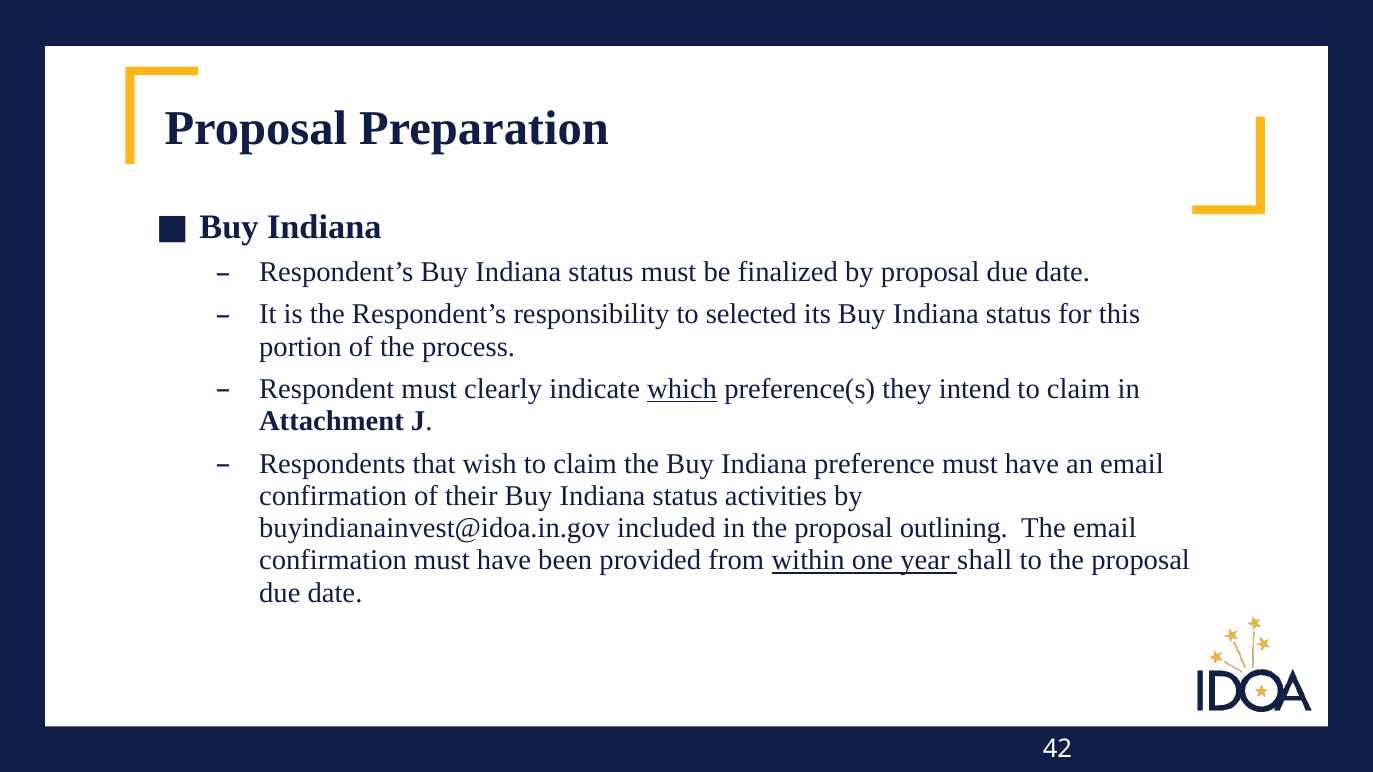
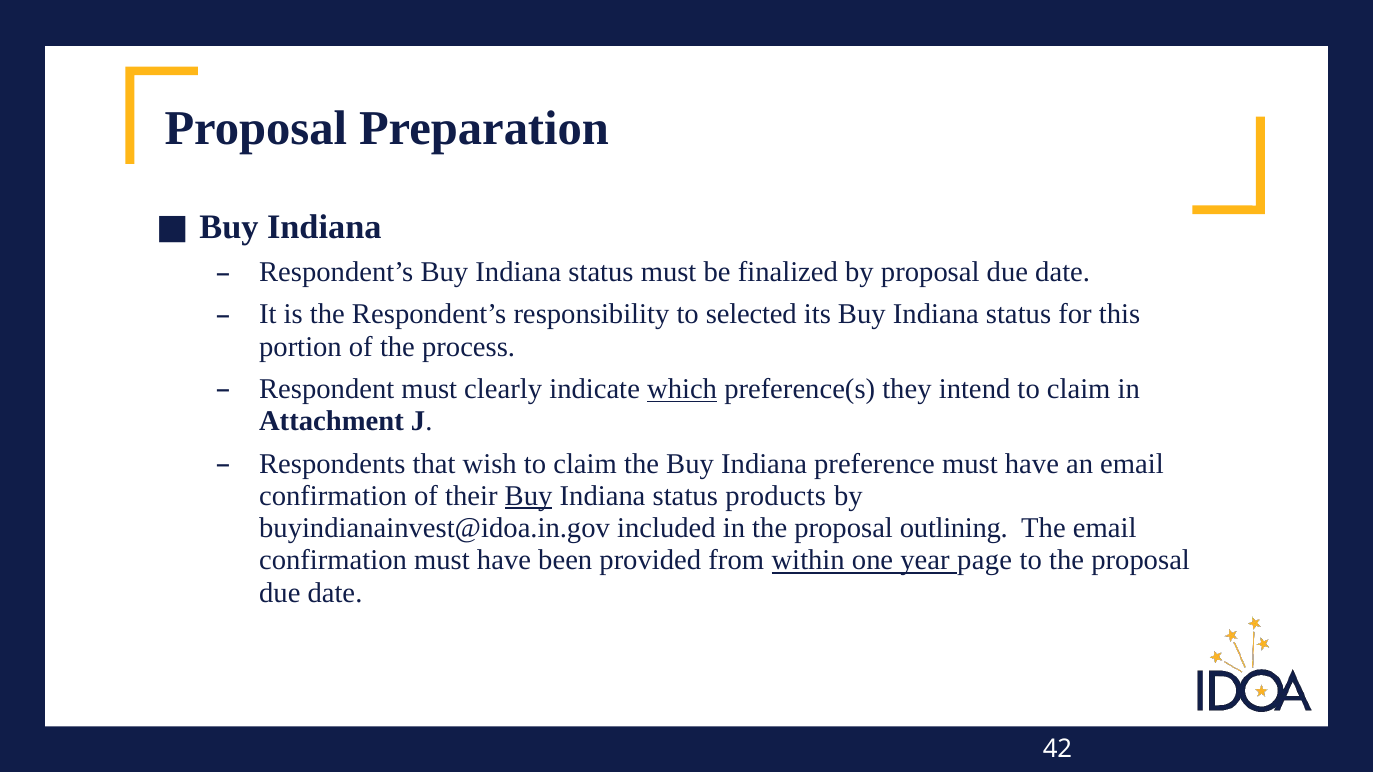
Buy at (529, 496) underline: none -> present
activities: activities -> products
shall: shall -> page
